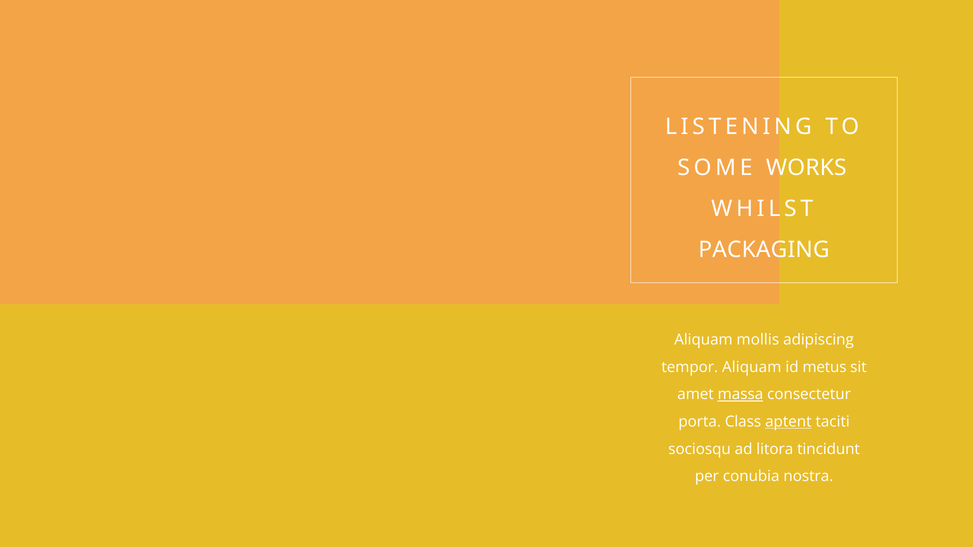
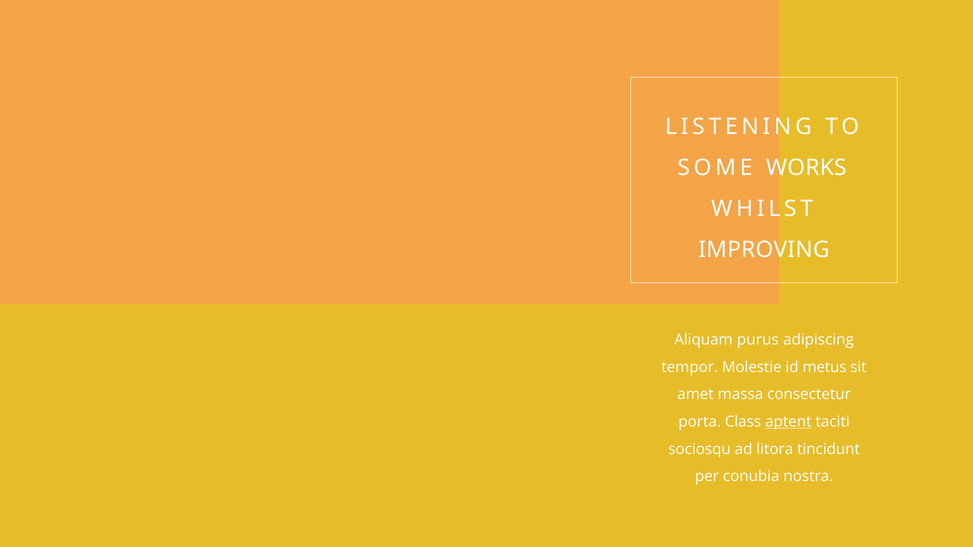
PACKAGING: PACKAGING -> IMPROVING
mollis: mollis -> purus
tempor Aliquam: Aliquam -> Molestie
massa underline: present -> none
